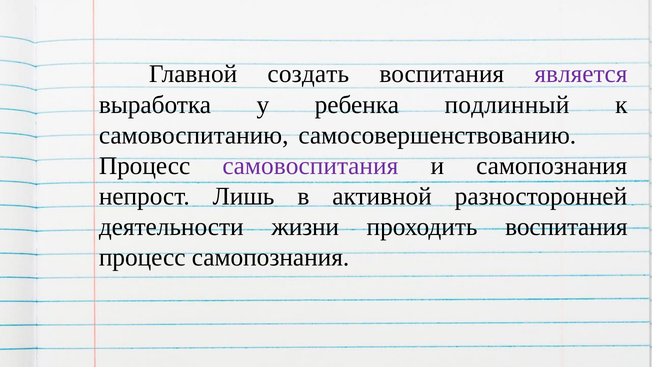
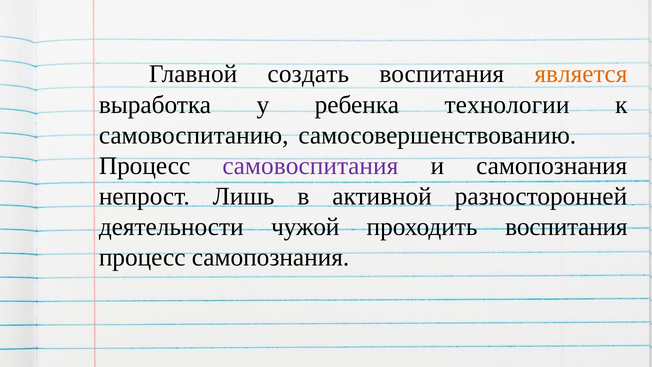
является colour: purple -> orange
подлинный: подлинный -> технологии
жизни: жизни -> чужой
